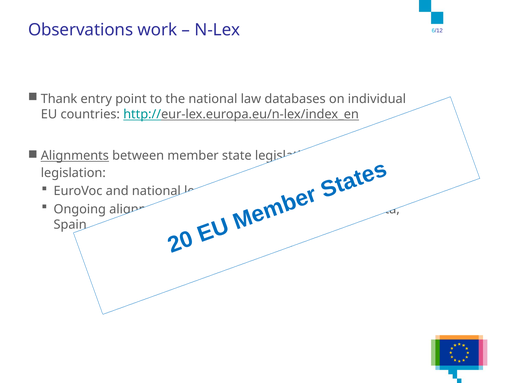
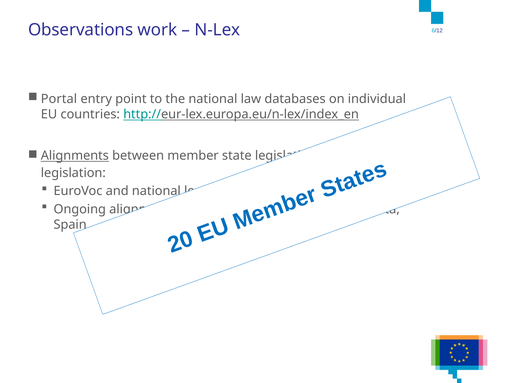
Thank: Thank -> Portal
